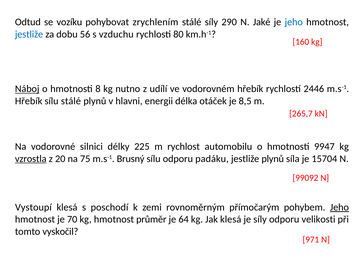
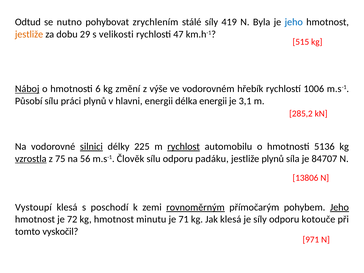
vozíku: vozíku -> nutno
290: 290 -> 419
Jaké: Jaké -> Byla
jestliže at (29, 34) colour: blue -> orange
56: 56 -> 29
vzduchu: vzduchu -> velikosti
80: 80 -> 47
160: 160 -> 515
8: 8 -> 6
nutno: nutno -> změní
udílí: udílí -> výše
2446: 2446 -> 1006
Hřebík at (29, 101): Hřebík -> Působí
sílu stálé: stálé -> práci
délka otáček: otáček -> energii
8,5: 8,5 -> 3,1
265,7: 265,7 -> 285,2
silnici underline: none -> present
rychlost underline: none -> present
9947: 9947 -> 5136
20: 20 -> 75
75: 75 -> 56
Brusný: Brusný -> Člověk
15704: 15704 -> 84707
99092: 99092 -> 13806
rovnoměrným underline: none -> present
70: 70 -> 72
průměr: průměr -> minutu
64: 64 -> 71
velikosti: velikosti -> kotouče
